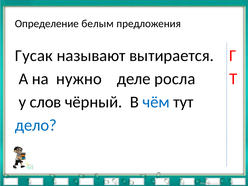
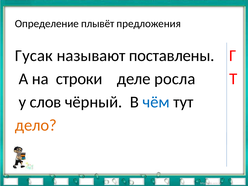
белым: белым -> плывёт
вытирается: вытирается -> поставлены
нужно: нужно -> строки
дело colour: blue -> orange
